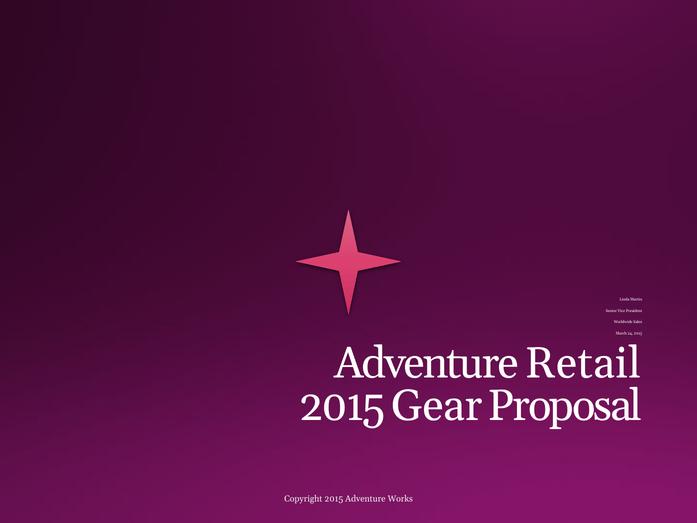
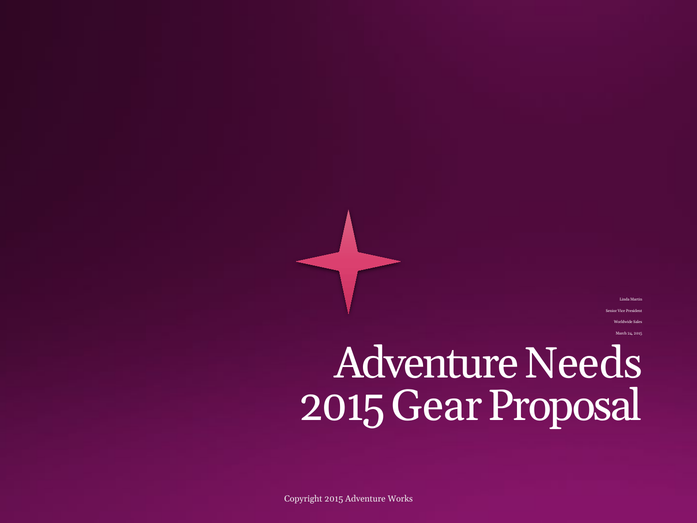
Retail: Retail -> Needs
